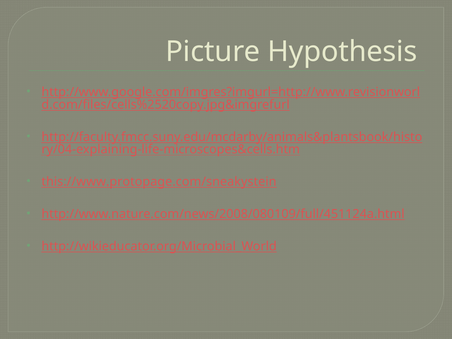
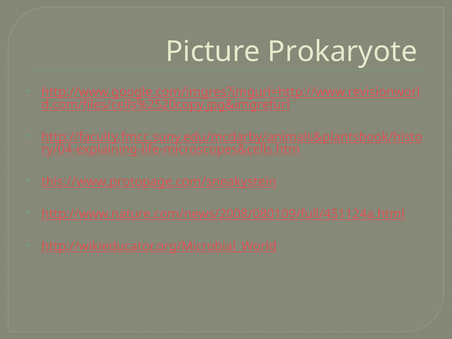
Hypothesis: Hypothesis -> Prokaryote
